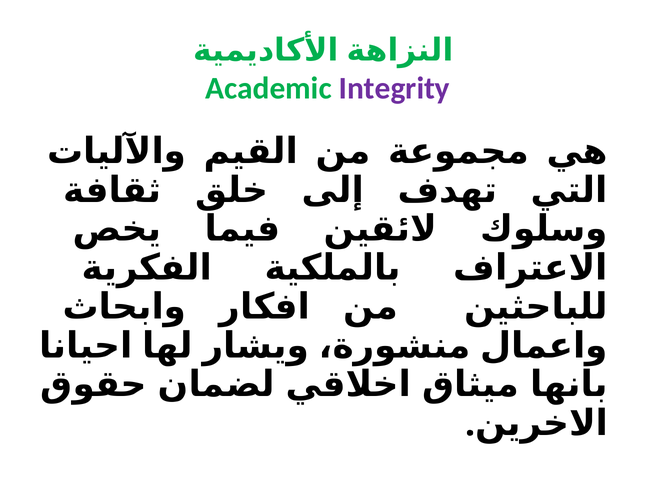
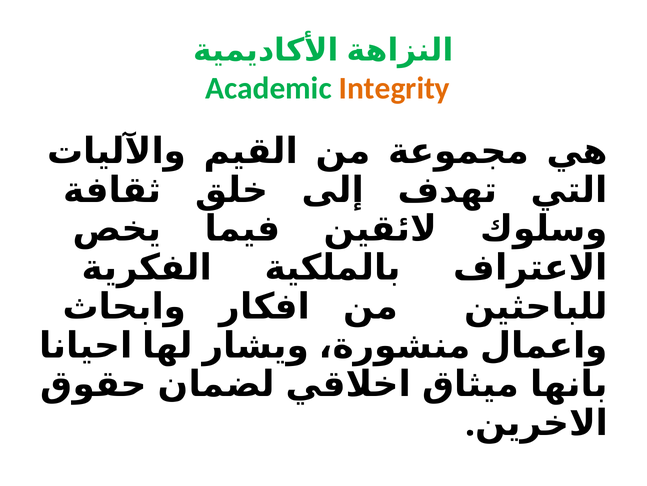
Integrity colour: purple -> orange
